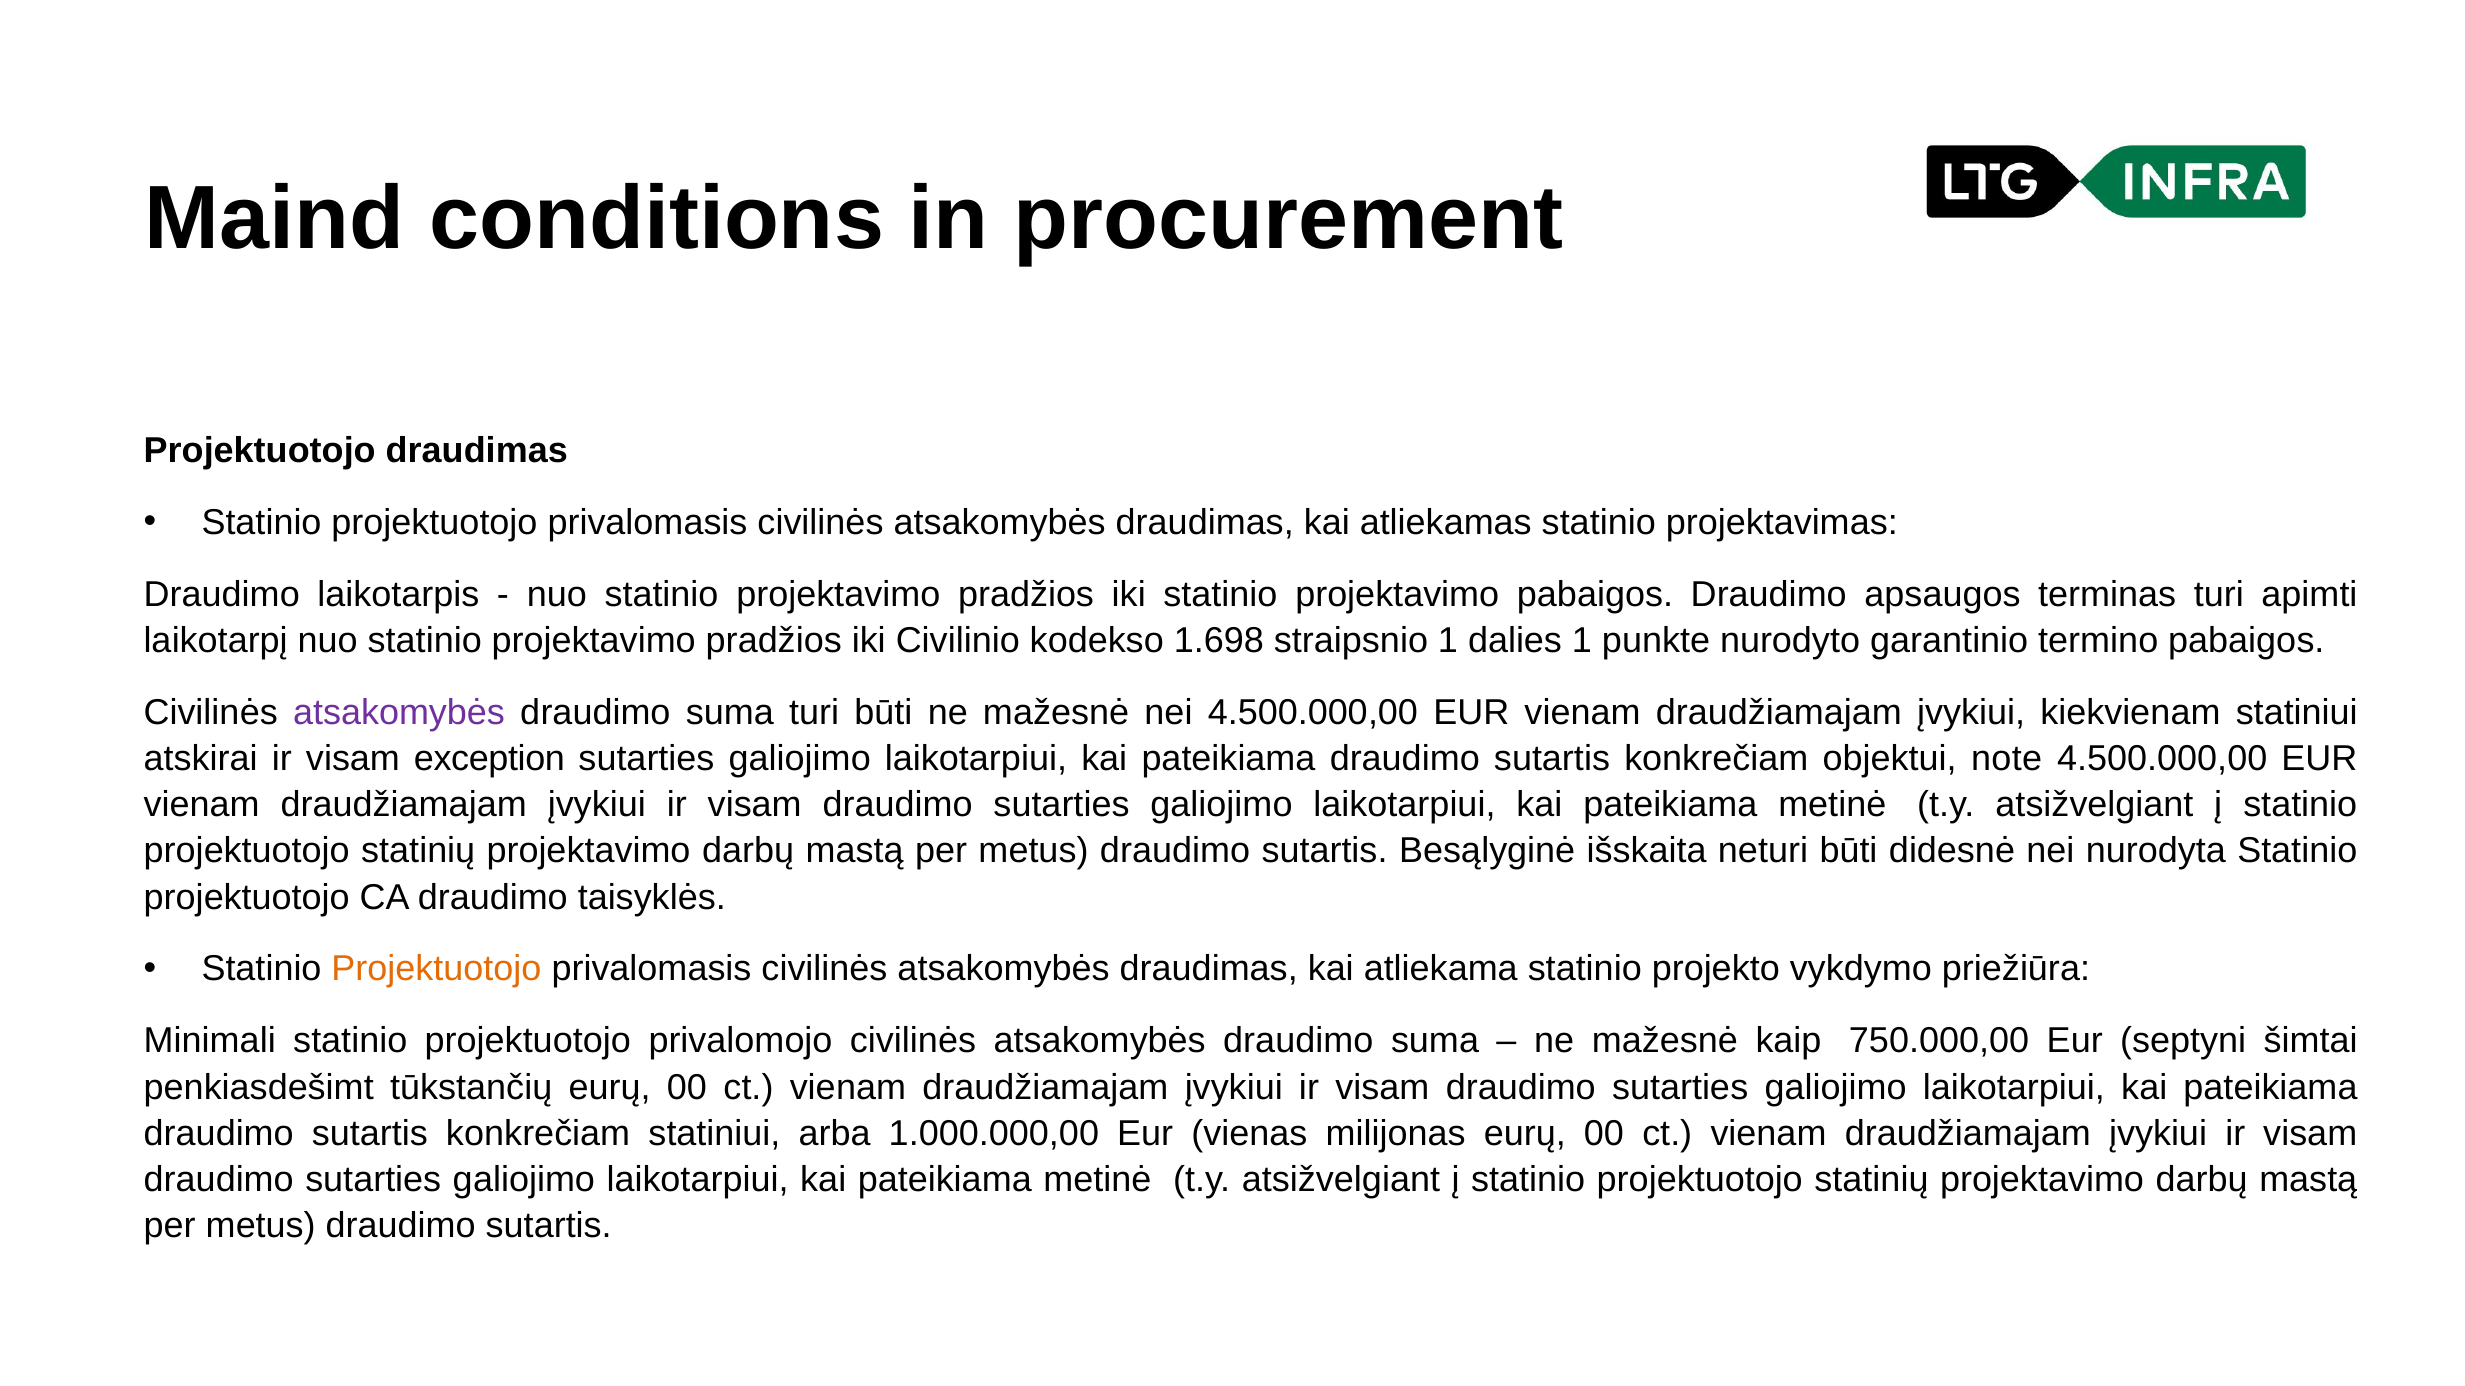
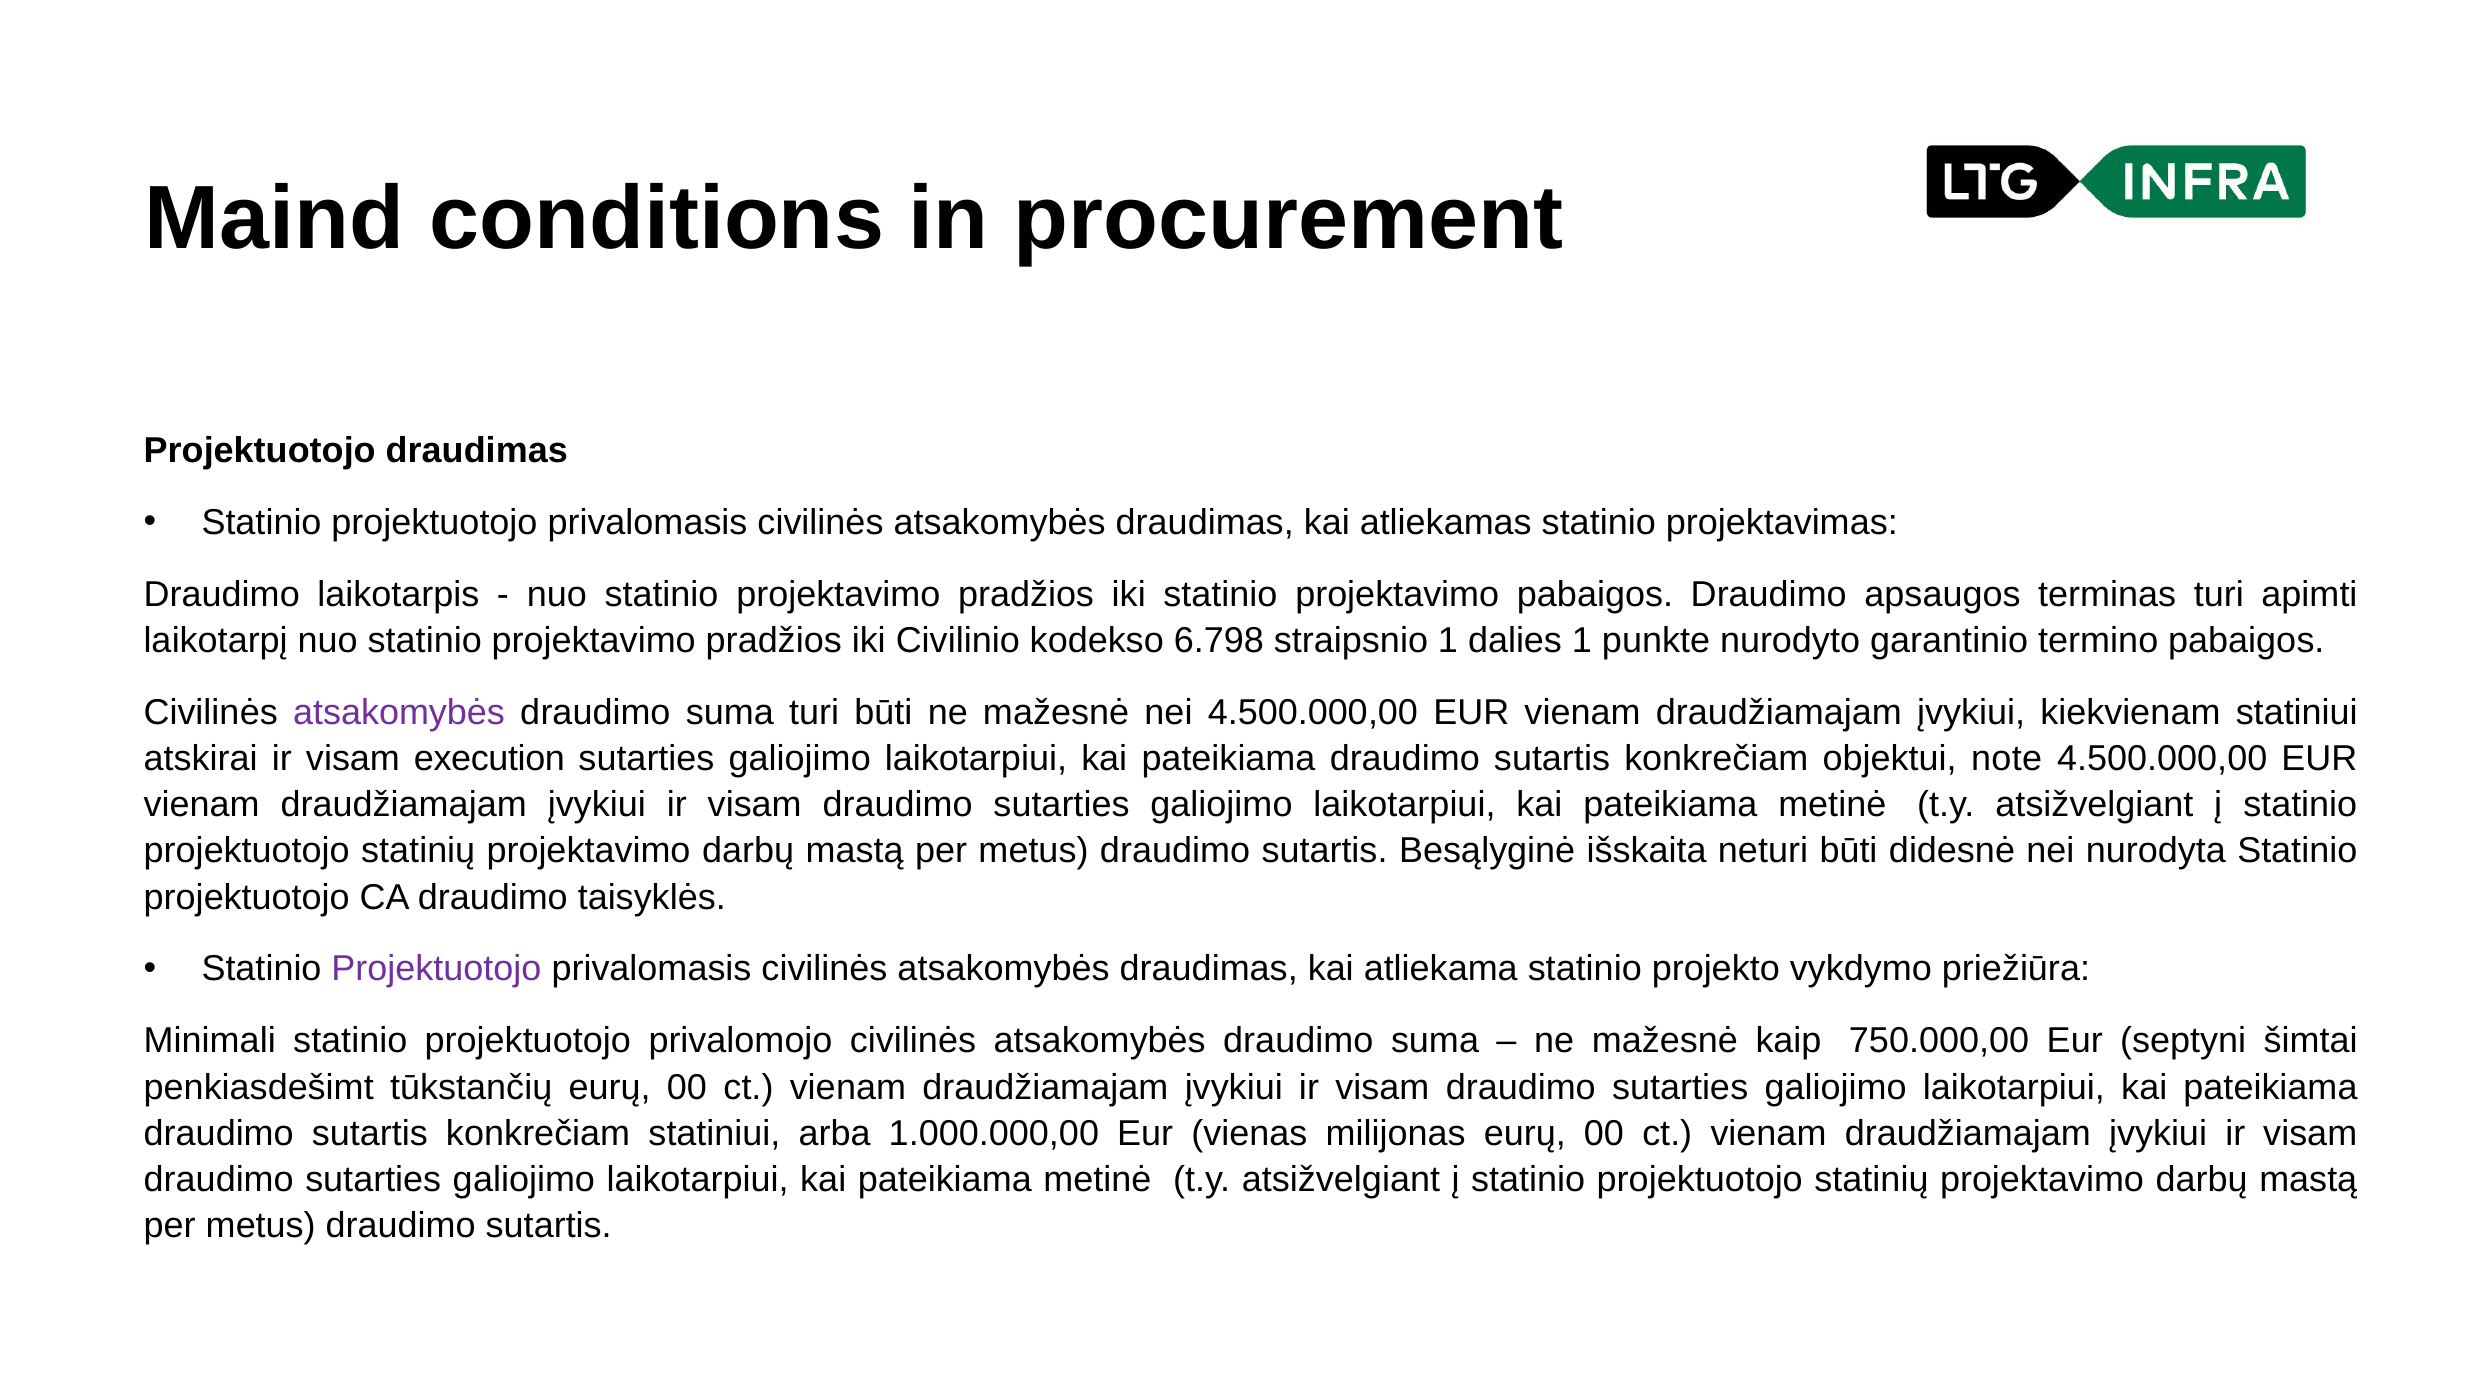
1.698: 1.698 -> 6.798
exception: exception -> execution
Projektuotojo at (436, 969) colour: orange -> purple
